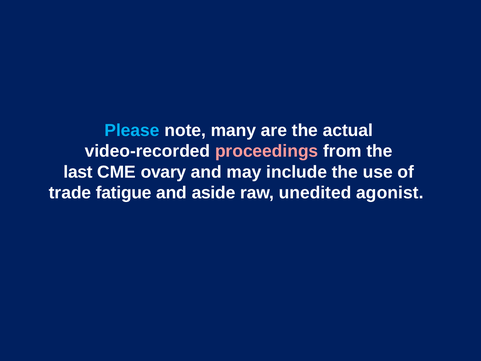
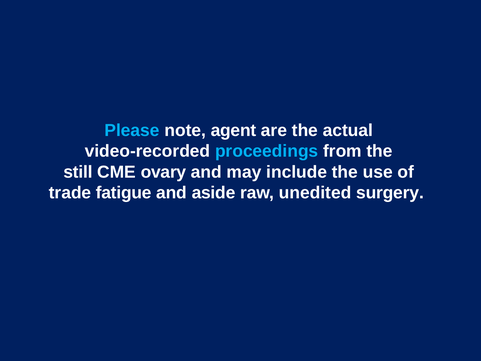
many: many -> agent
proceedings colour: pink -> light blue
last: last -> still
agonist: agonist -> surgery
